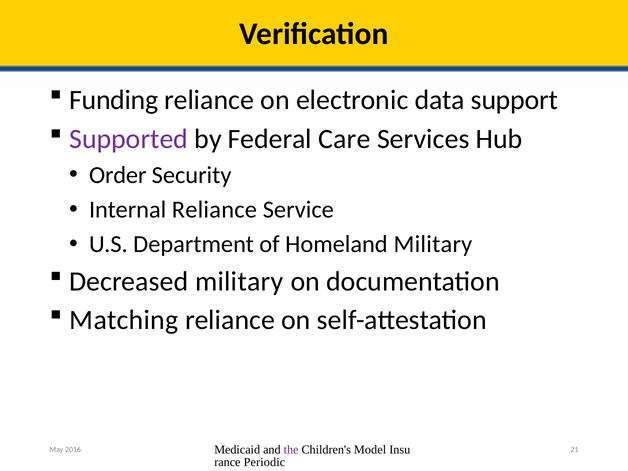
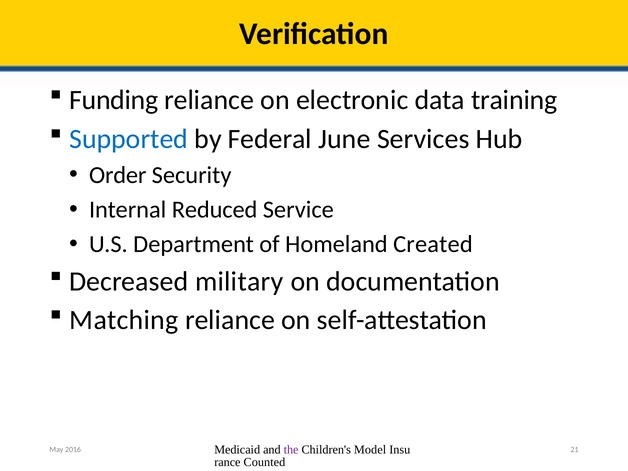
support: support -> training
Supported colour: purple -> blue
Care: Care -> June
Internal Reliance: Reliance -> Reduced
Homeland Military: Military -> Created
Periodic: Periodic -> Counted
